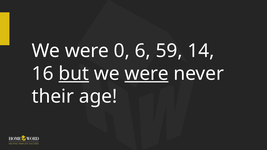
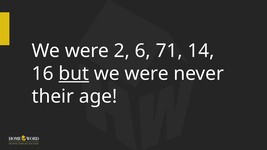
0: 0 -> 2
59: 59 -> 71
were at (147, 74) underline: present -> none
